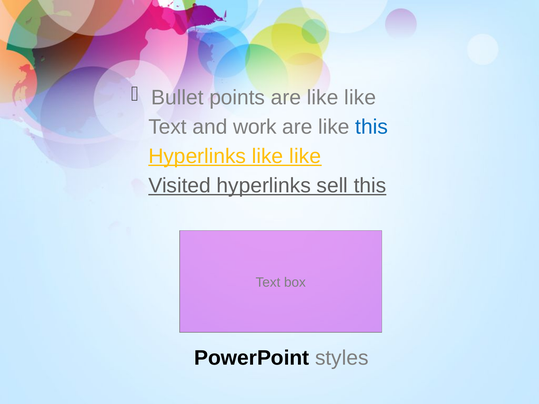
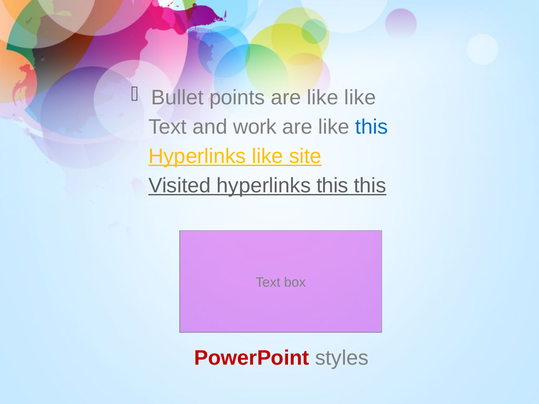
Hyperlinks like like: like -> site
hyperlinks sell: sell -> this
PowerPoint colour: black -> red
